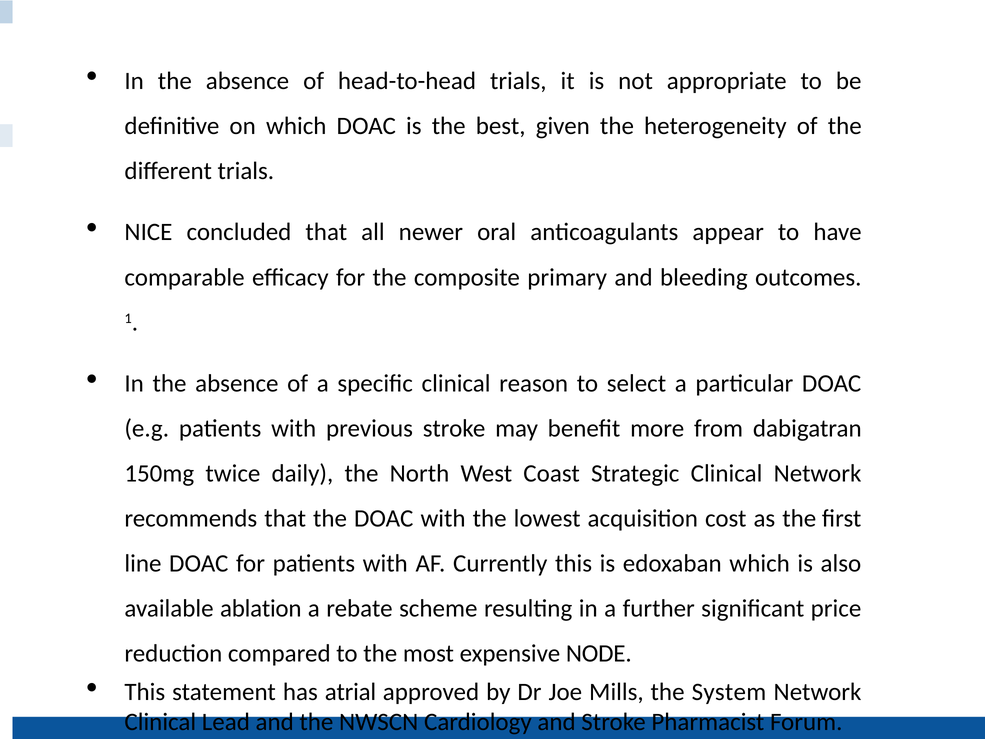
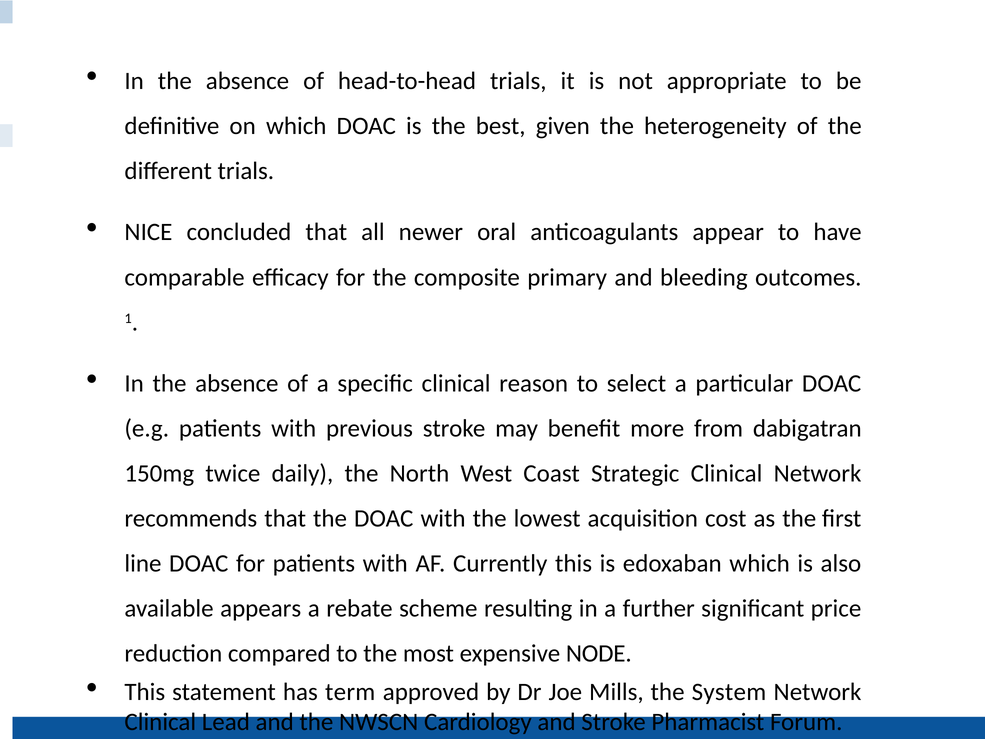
ablation: ablation -> appears
atrial: atrial -> term
